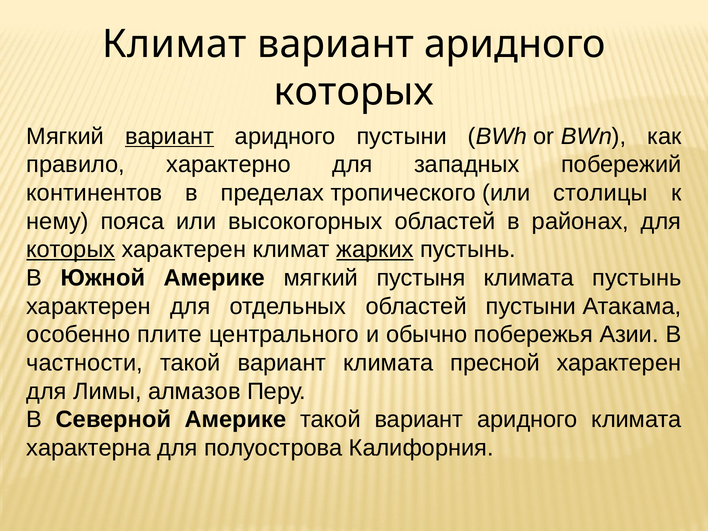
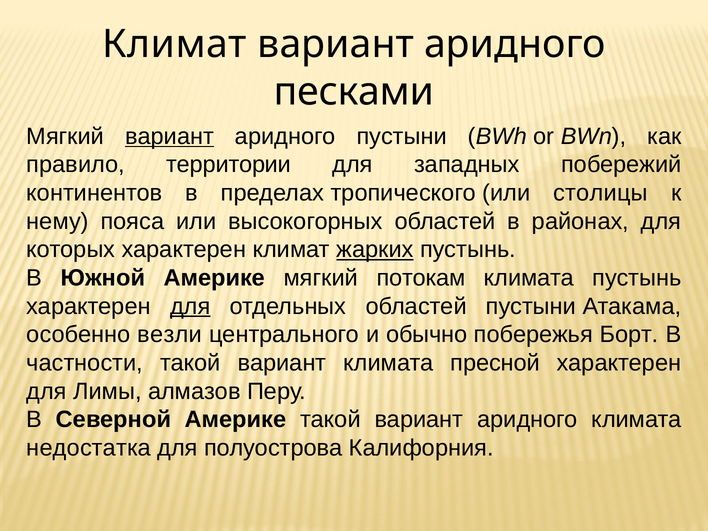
которых at (354, 92): которых -> песками
характерно: характерно -> территории
которых at (71, 250) underline: present -> none
пустыня: пустыня -> потокам
для at (190, 306) underline: none -> present
плите: плите -> везли
Азии: Азии -> Борт
характерна: характерна -> недостатка
